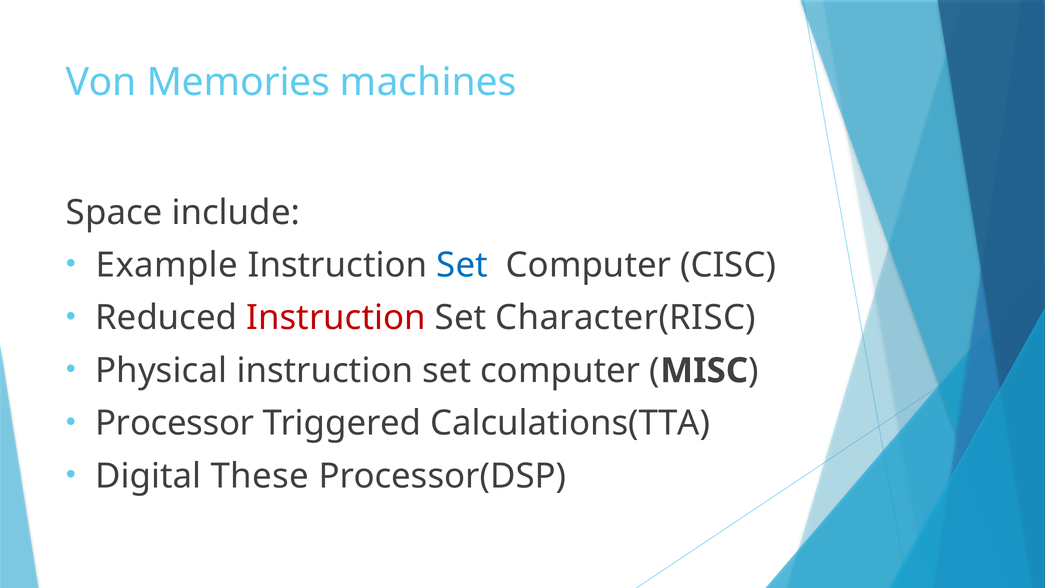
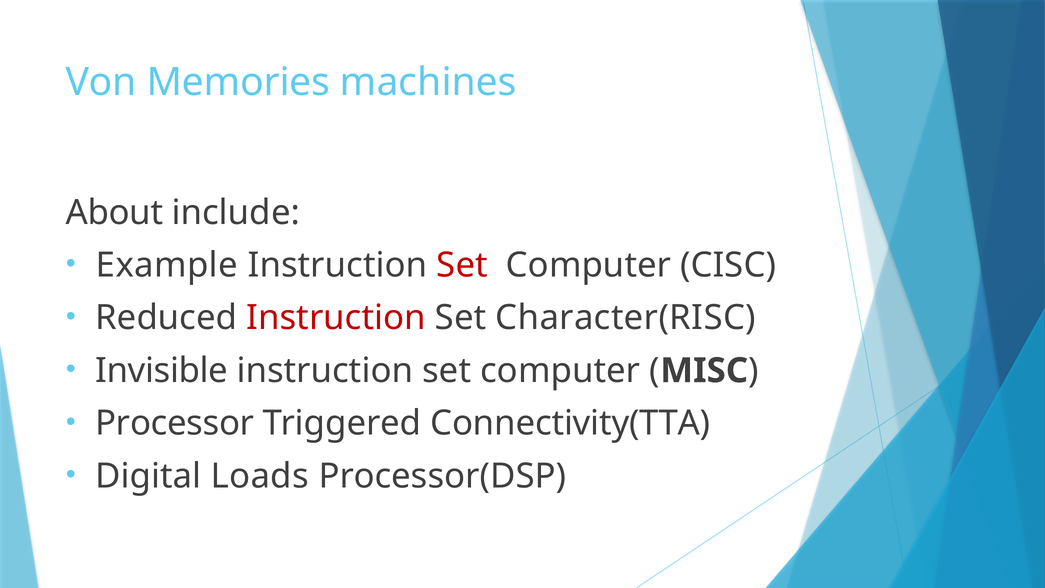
Space: Space -> About
Set at (462, 265) colour: blue -> red
Physical: Physical -> Invisible
Calculations(TTA: Calculations(TTA -> Connectivity(TTA
These: These -> Loads
